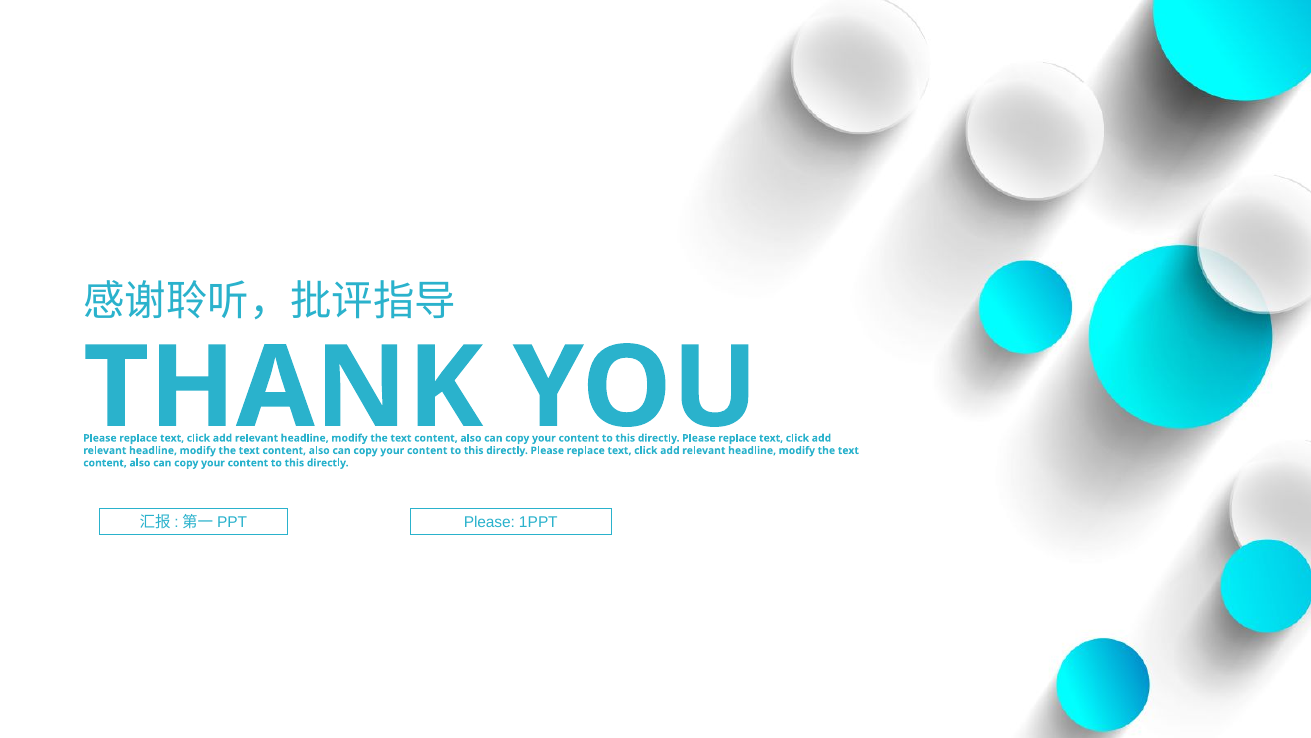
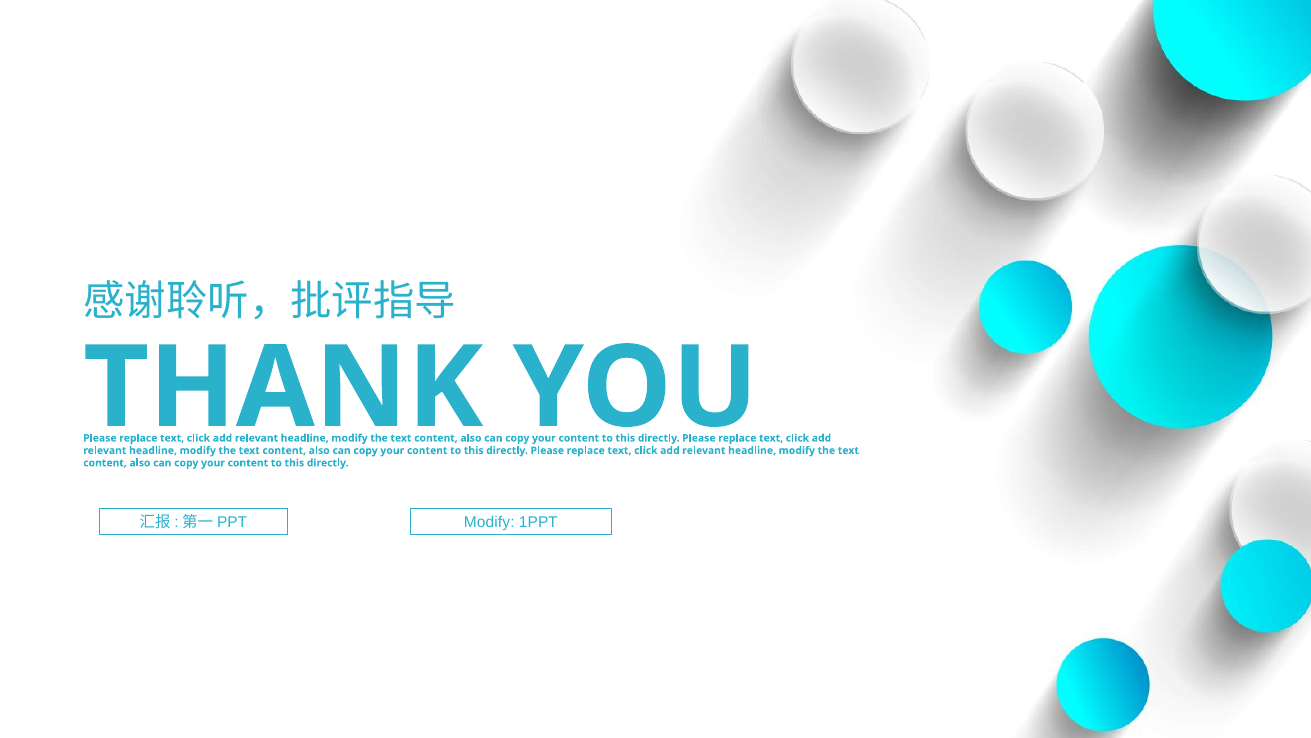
Please at (489, 522): Please -> Modify
